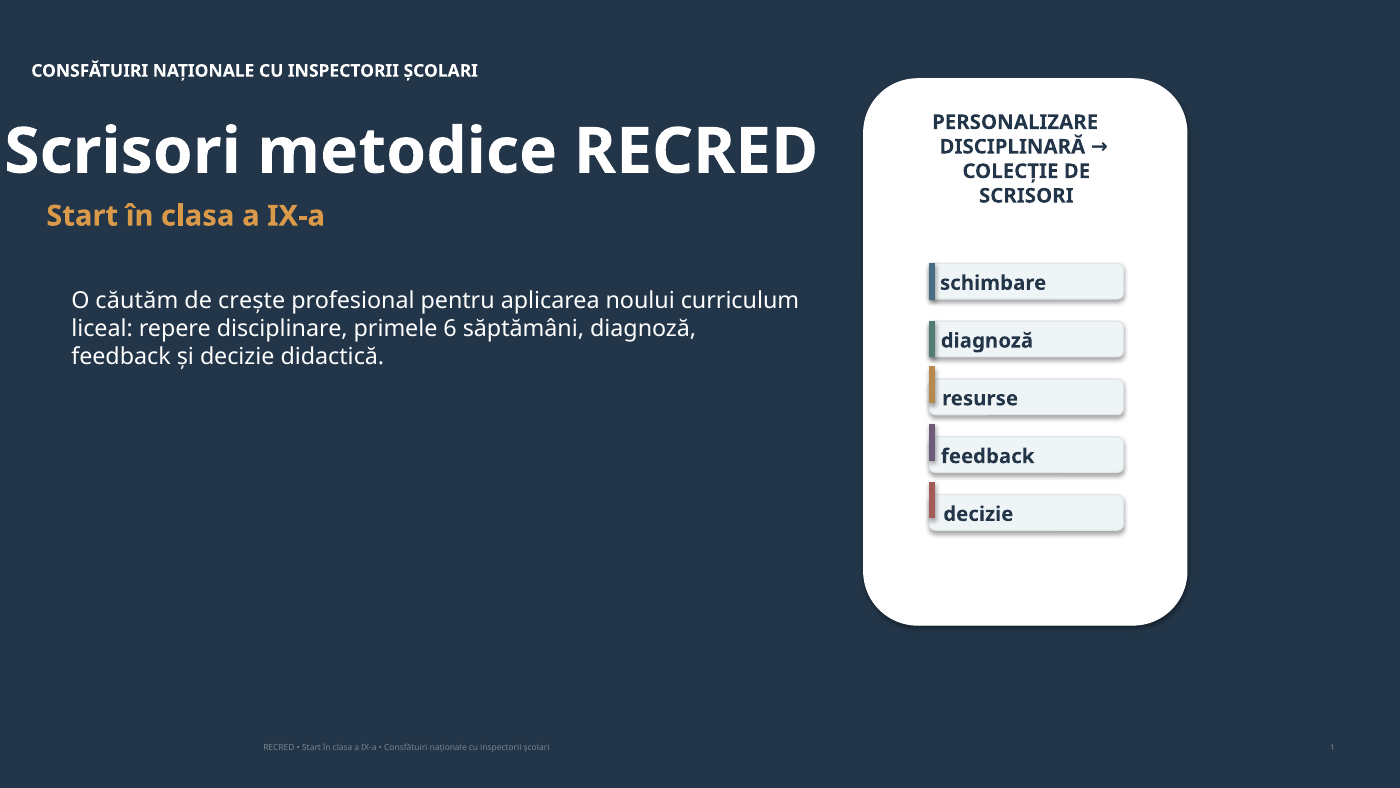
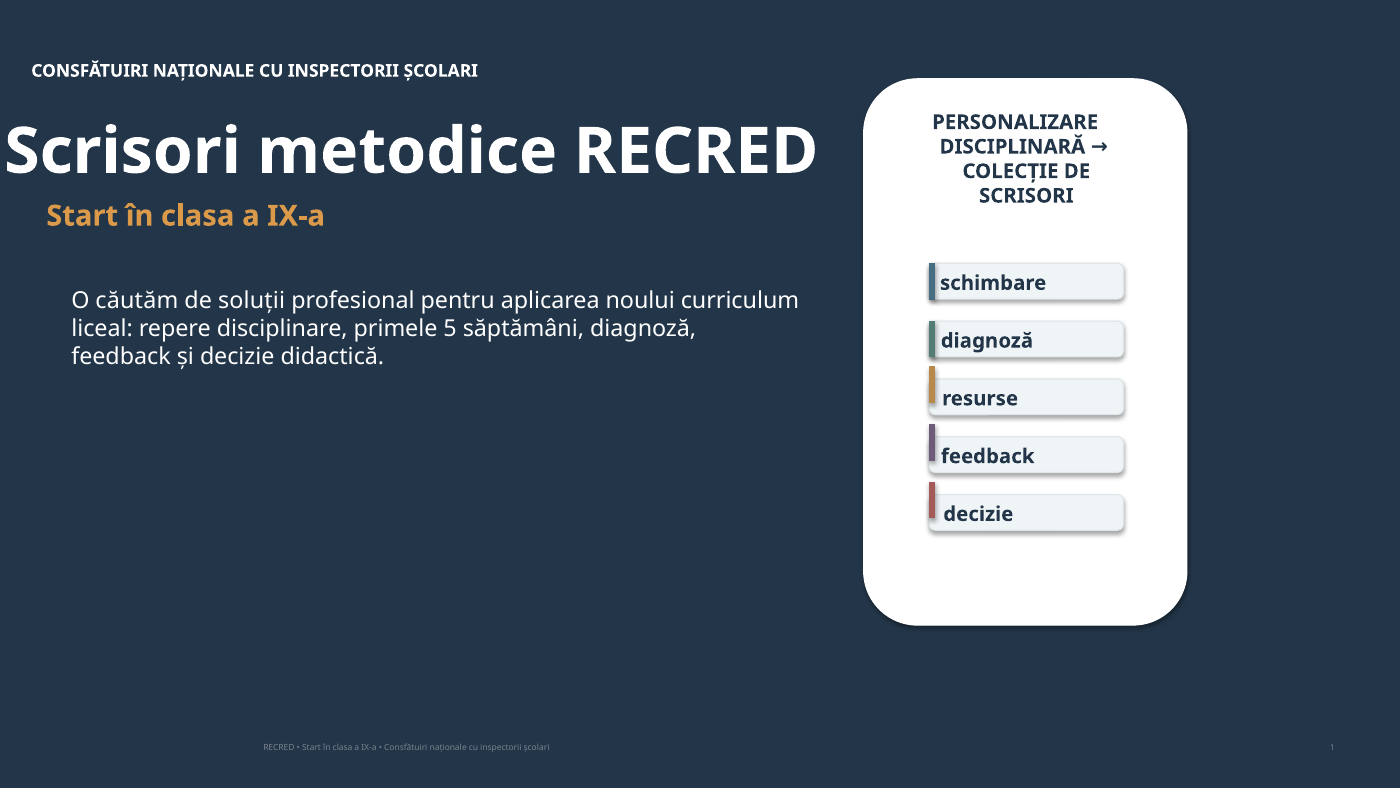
crește: crește -> soluții
6: 6 -> 5
